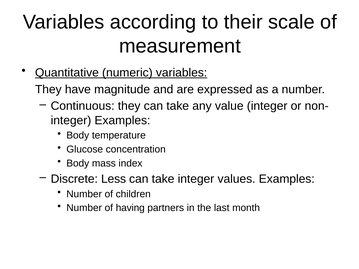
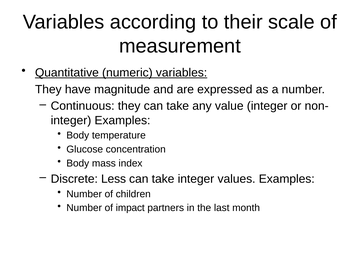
having: having -> impact
